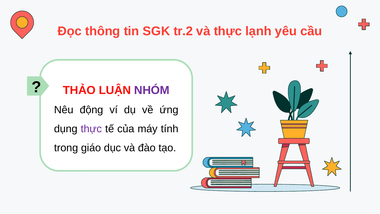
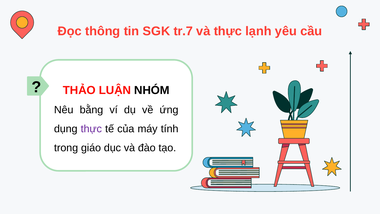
tr.2: tr.2 -> tr.7
NHÓM colour: purple -> black
động: động -> bằng
